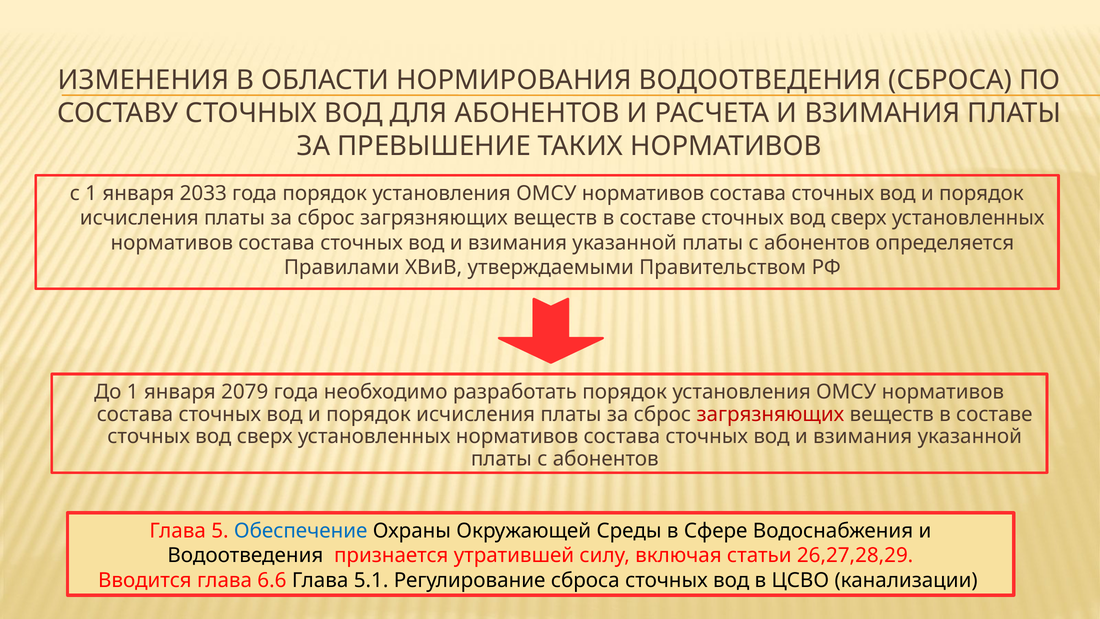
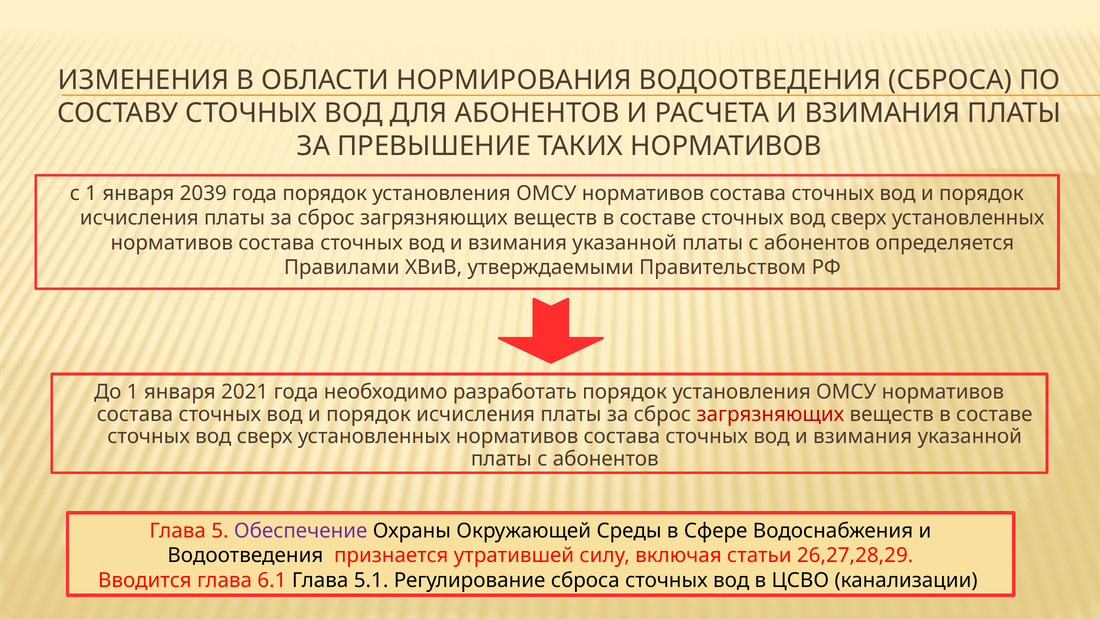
2033: 2033 -> 2039
2079: 2079 -> 2021
Обеспечение colour: blue -> purple
6.6: 6.6 -> 6.1
